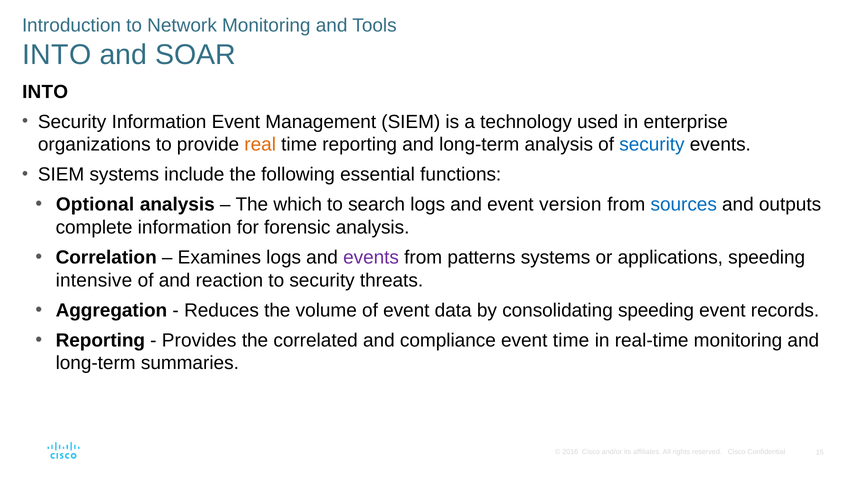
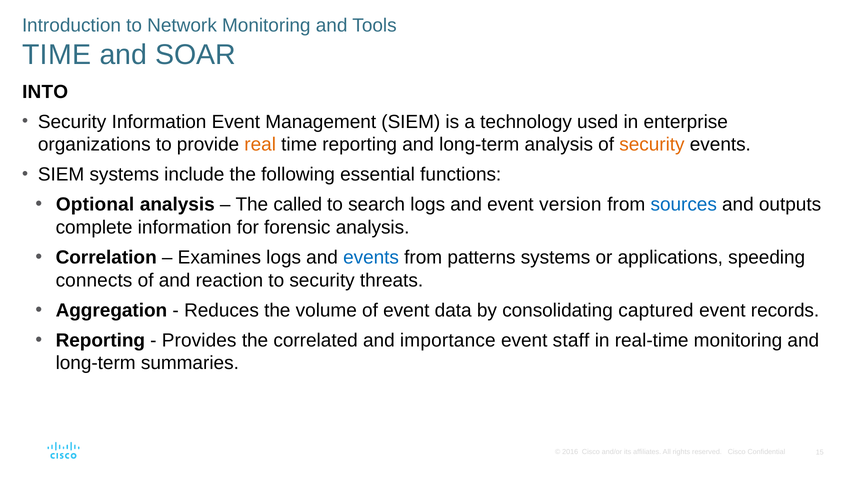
INTO at (57, 55): INTO -> TIME
security at (652, 145) colour: blue -> orange
which: which -> called
events at (371, 257) colour: purple -> blue
intensive: intensive -> connects
consolidating speeding: speeding -> captured
compliance: compliance -> importance
event time: time -> staff
